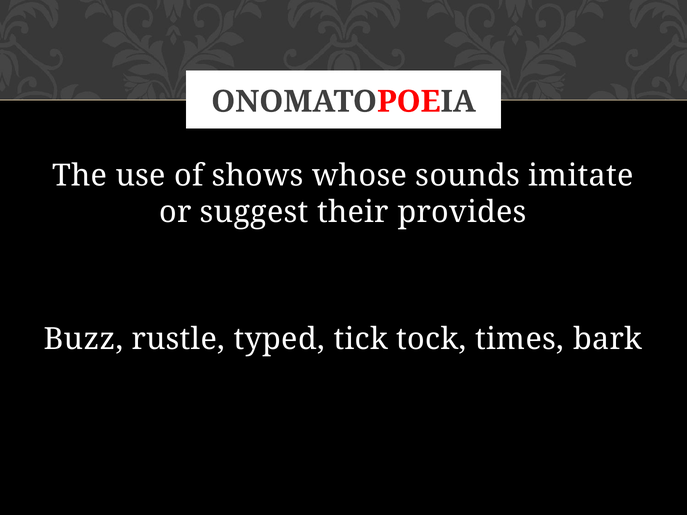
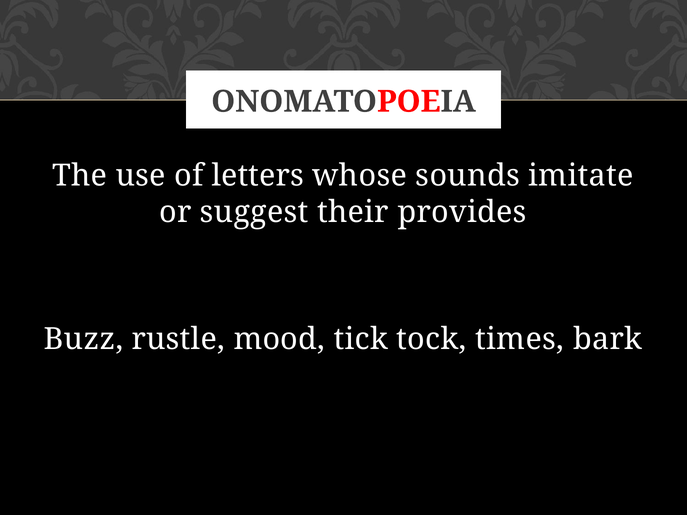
shows: shows -> letters
typed: typed -> mood
